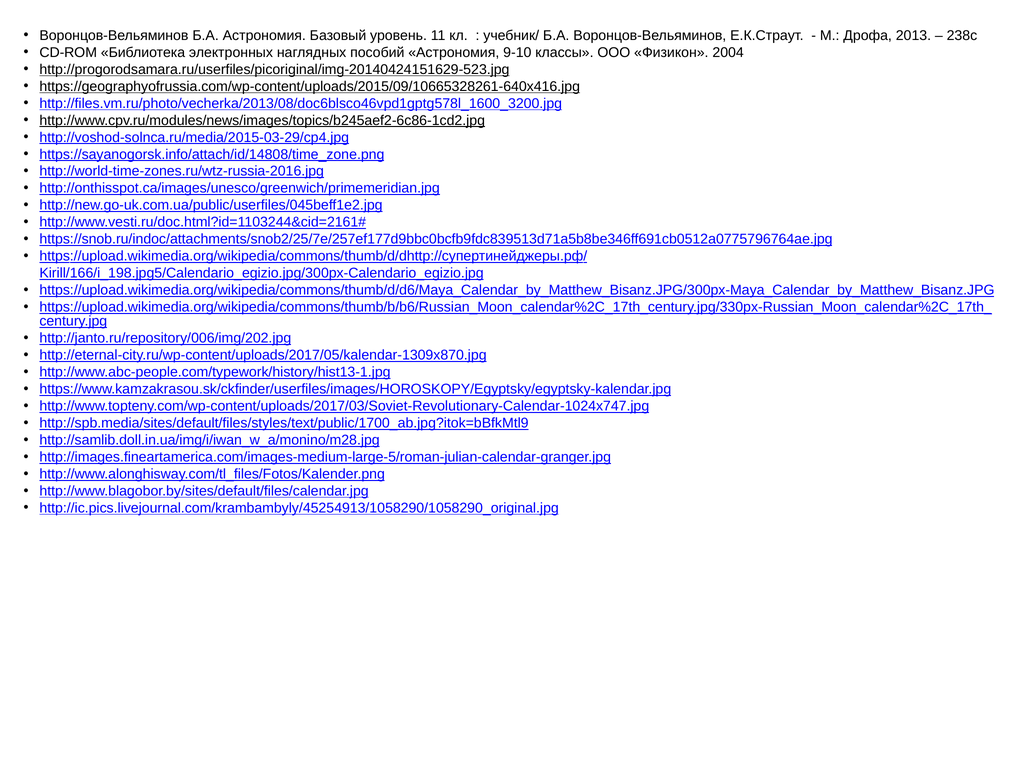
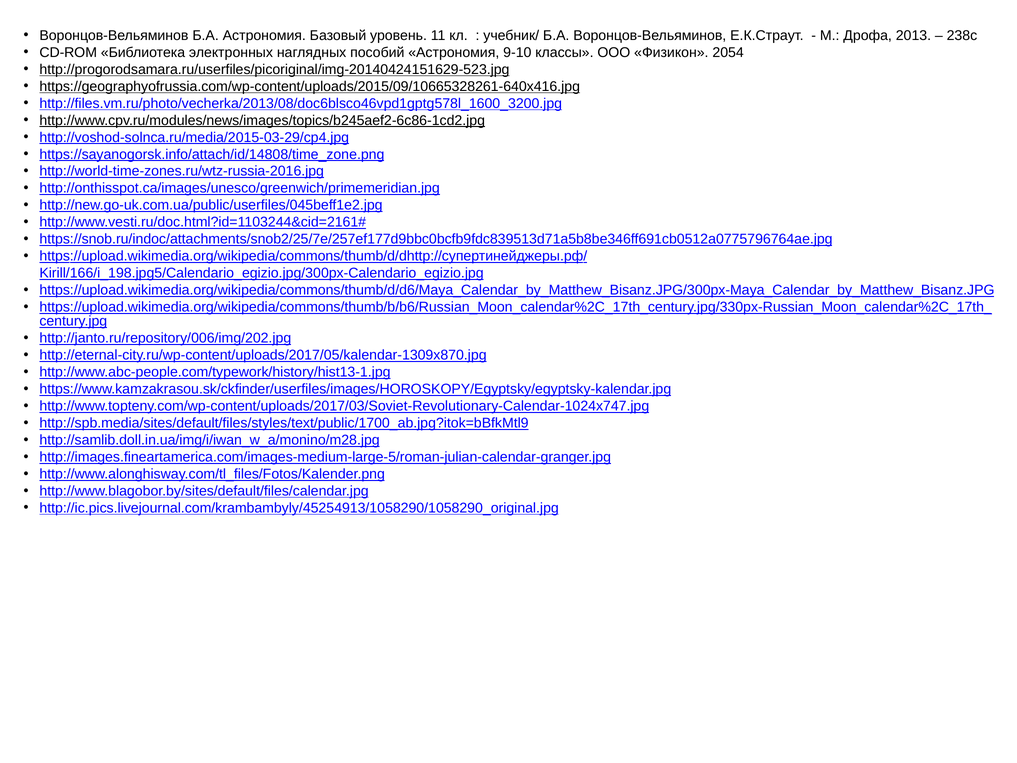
2004: 2004 -> 2054
